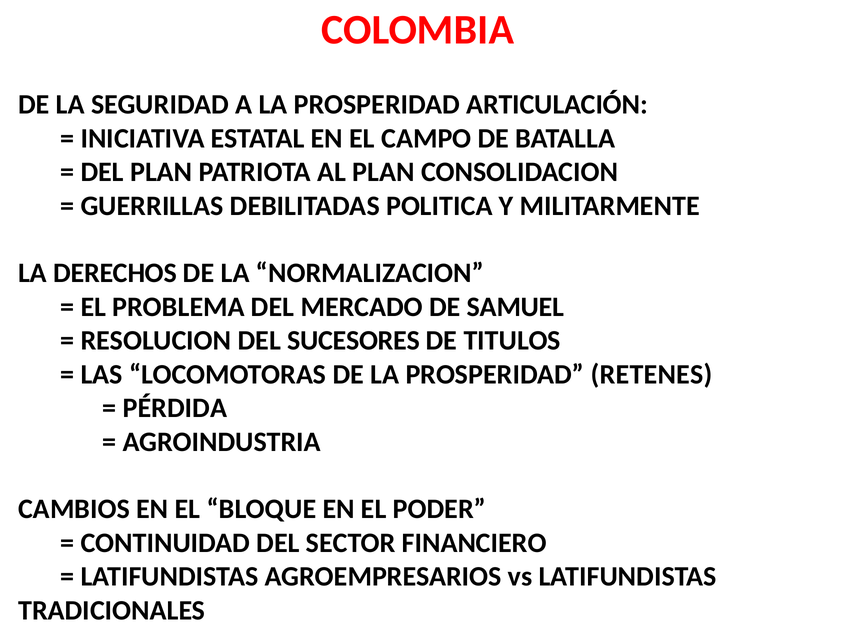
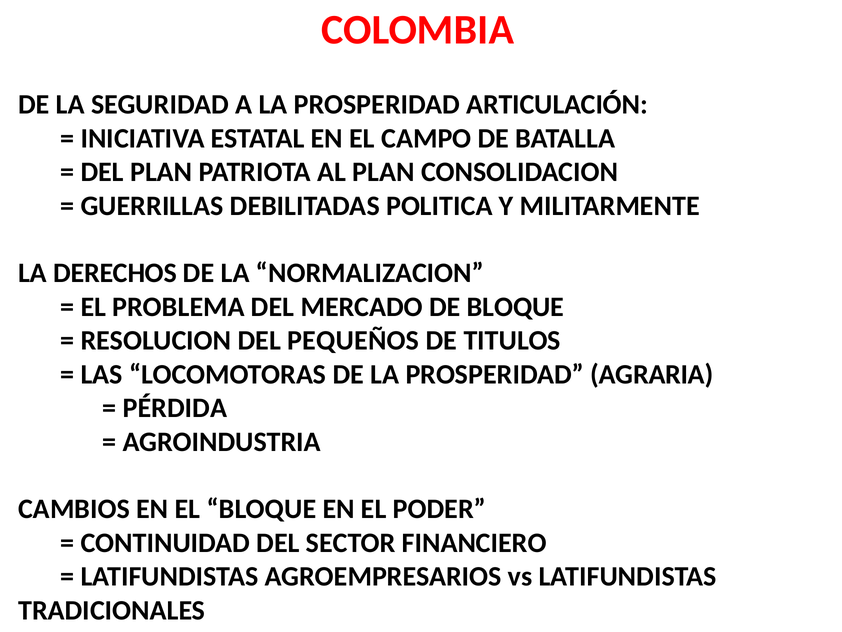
DE SAMUEL: SAMUEL -> BLOQUE
SUCESORES: SUCESORES -> PEQUEÑOS
RETENES: RETENES -> AGRARIA
